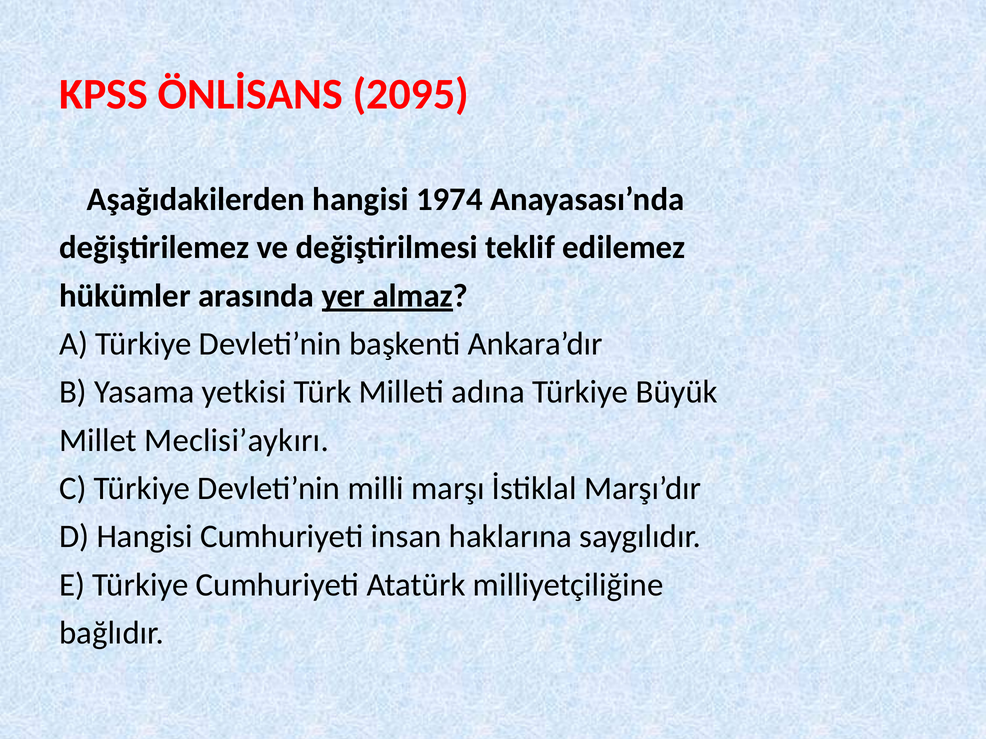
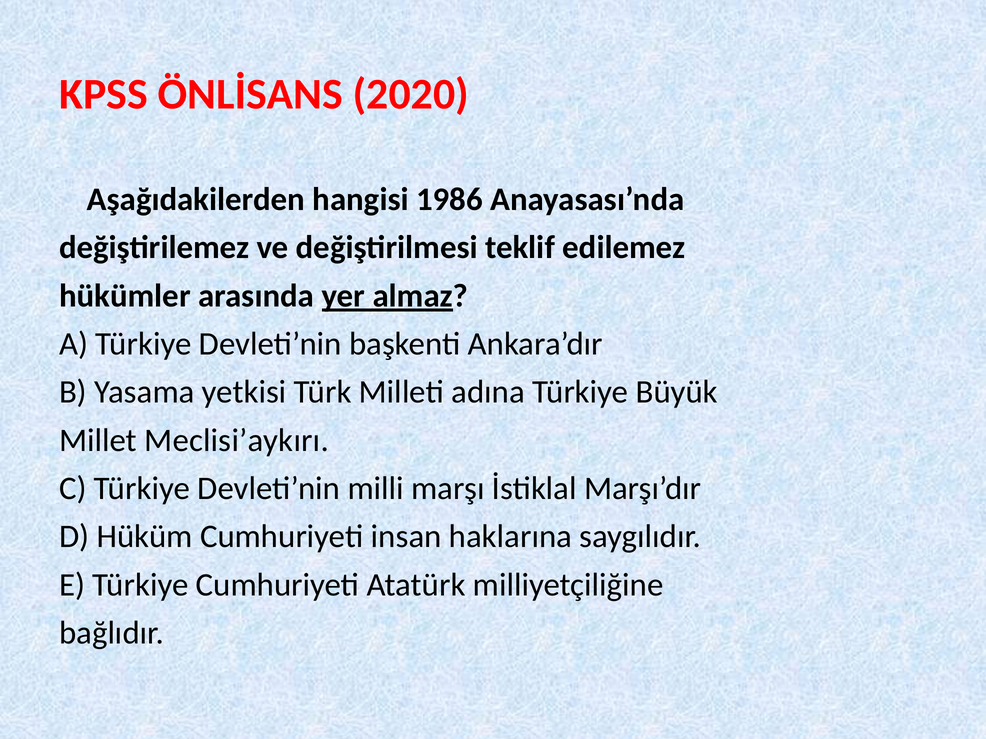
2095: 2095 -> 2020
1974: 1974 -> 1986
D Hangisi: Hangisi -> Hüküm
